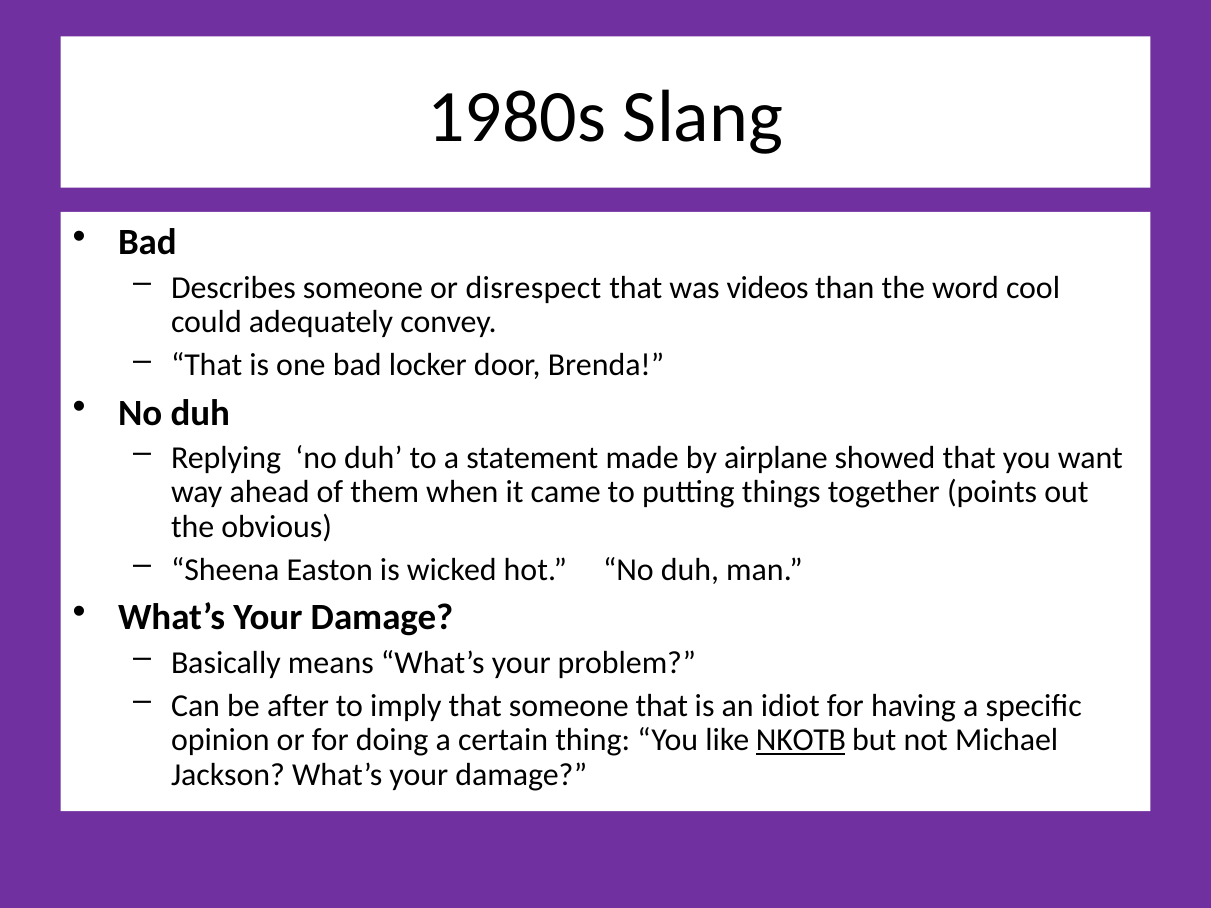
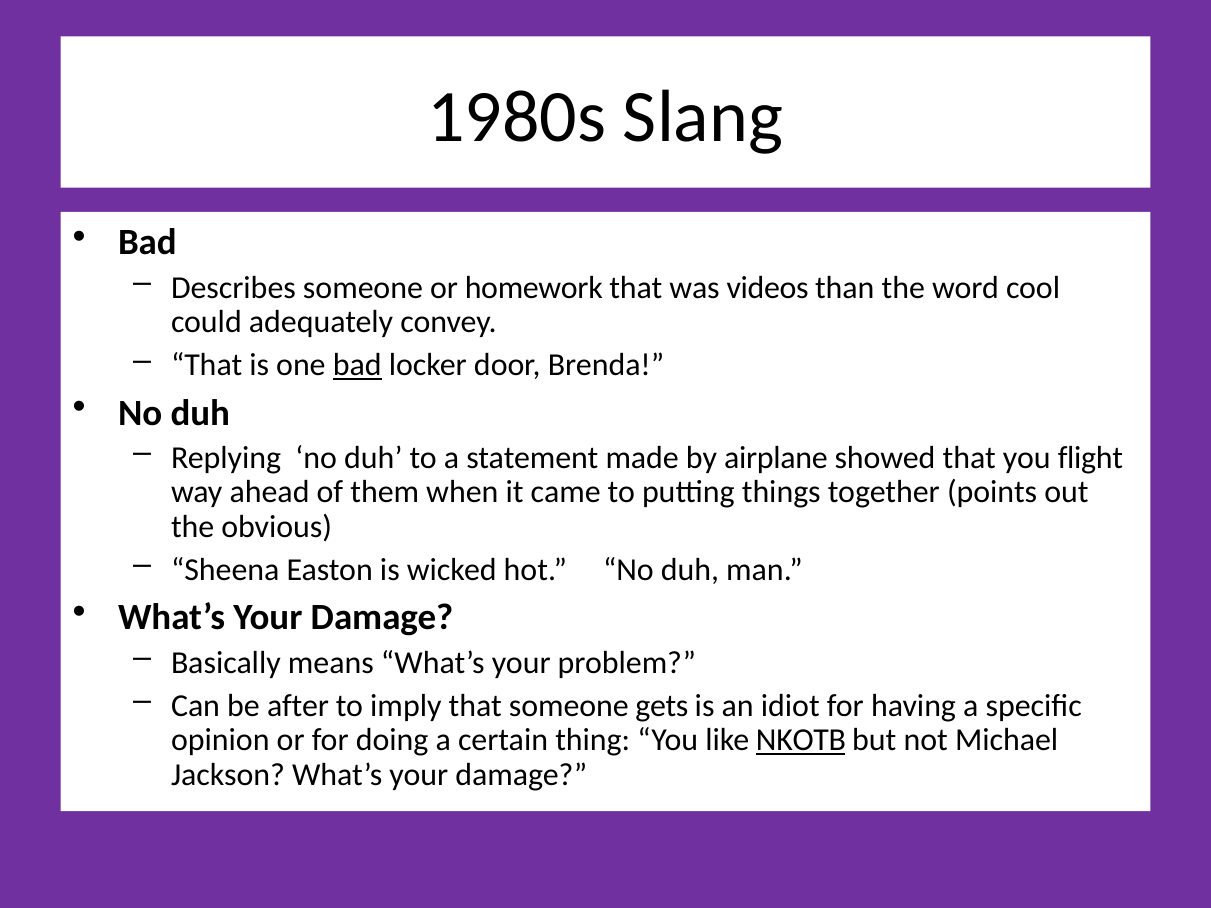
disrespect: disrespect -> homework
bad at (357, 365) underline: none -> present
want: want -> flight
someone that: that -> gets
